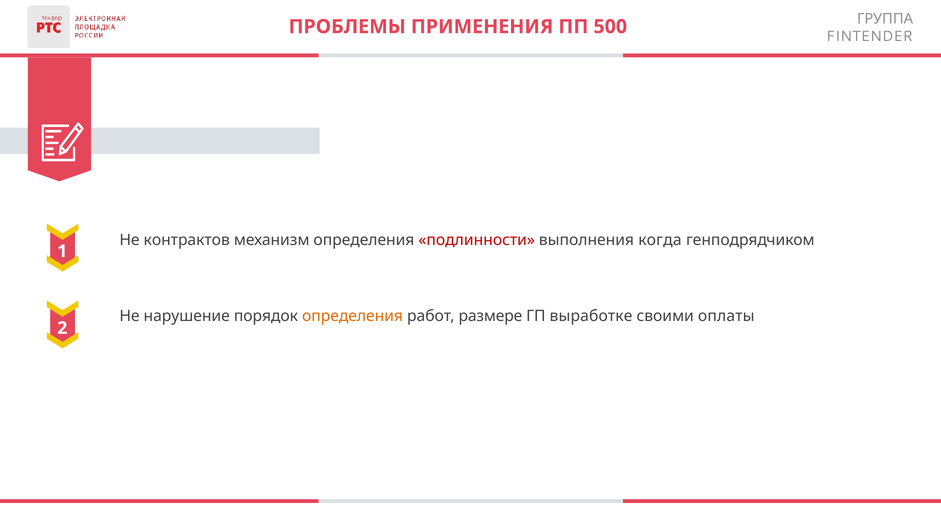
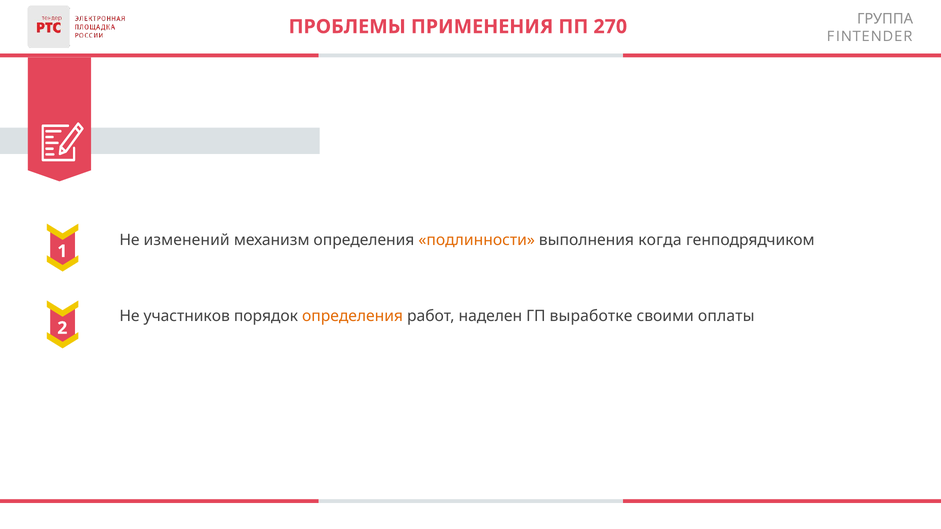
500: 500 -> 270
контрактов: контрактов -> изменений
подлинности colour: red -> orange
нарушение: нарушение -> участников
размере: размере -> наделен
